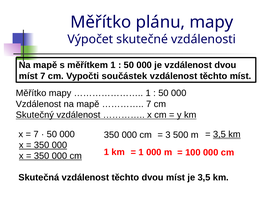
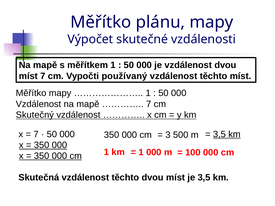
součástek: součástek -> používaný
